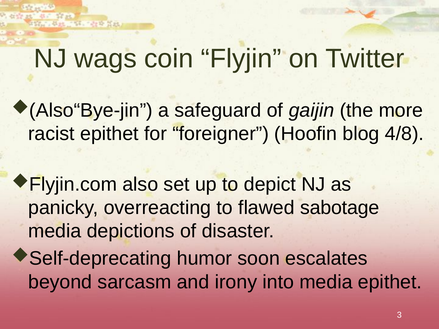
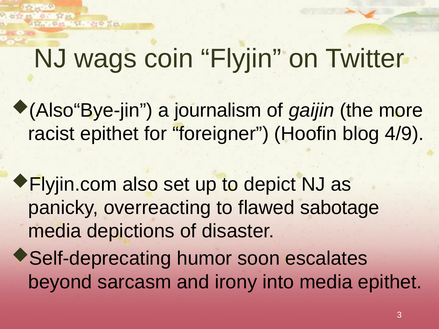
safeguard: safeguard -> journalism
4/8: 4/8 -> 4/9
